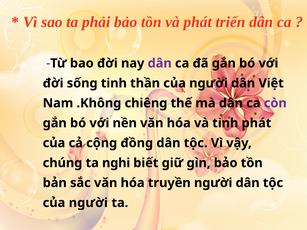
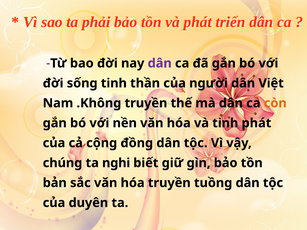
.Không chiêng: chiêng -> truyền
còn colour: purple -> orange
truyền người: người -> tuồng
người at (88, 203): người -> duyên
